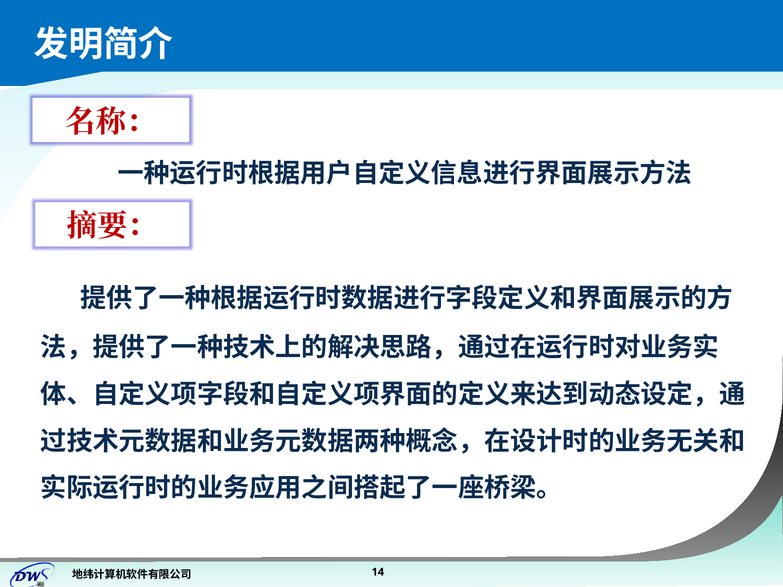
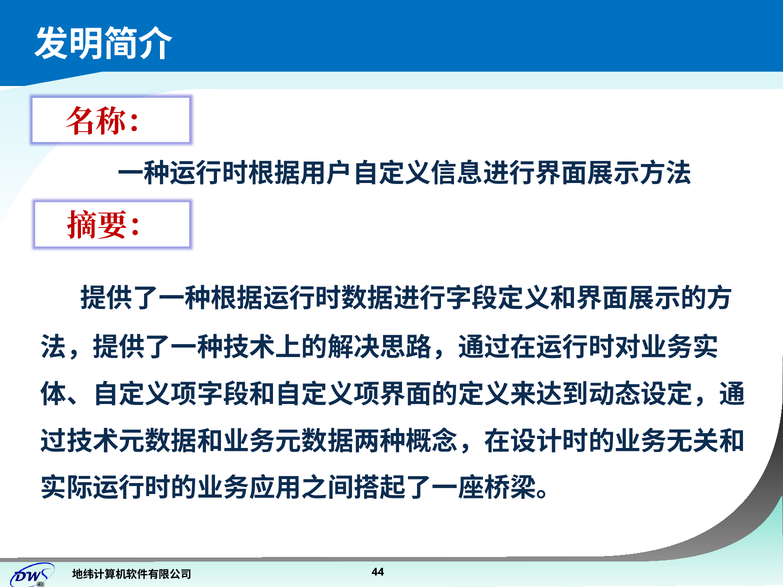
14: 14 -> 44
